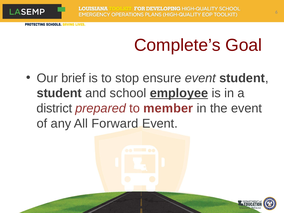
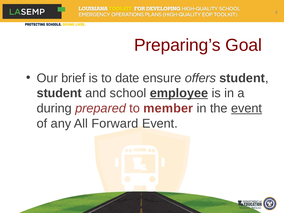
Complete’s: Complete’s -> Preparing’s
stop: stop -> date
ensure event: event -> offers
district: district -> during
event at (247, 108) underline: none -> present
